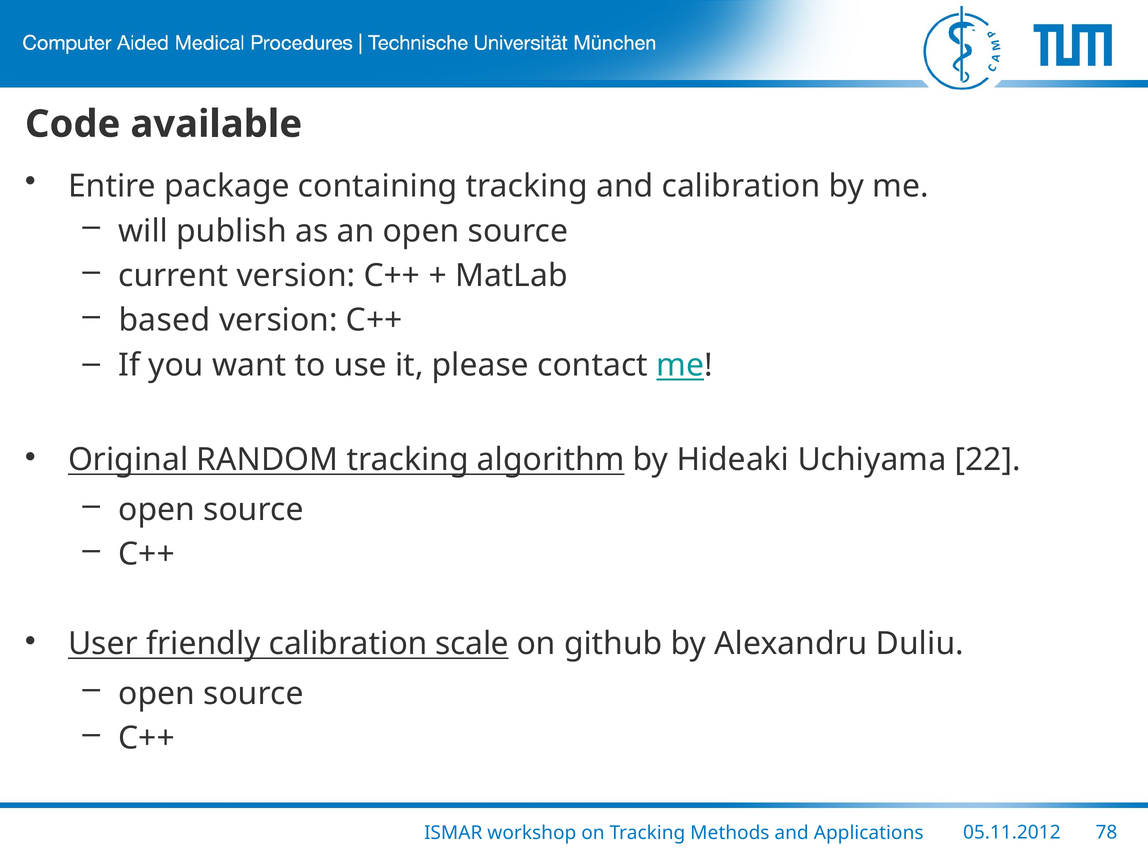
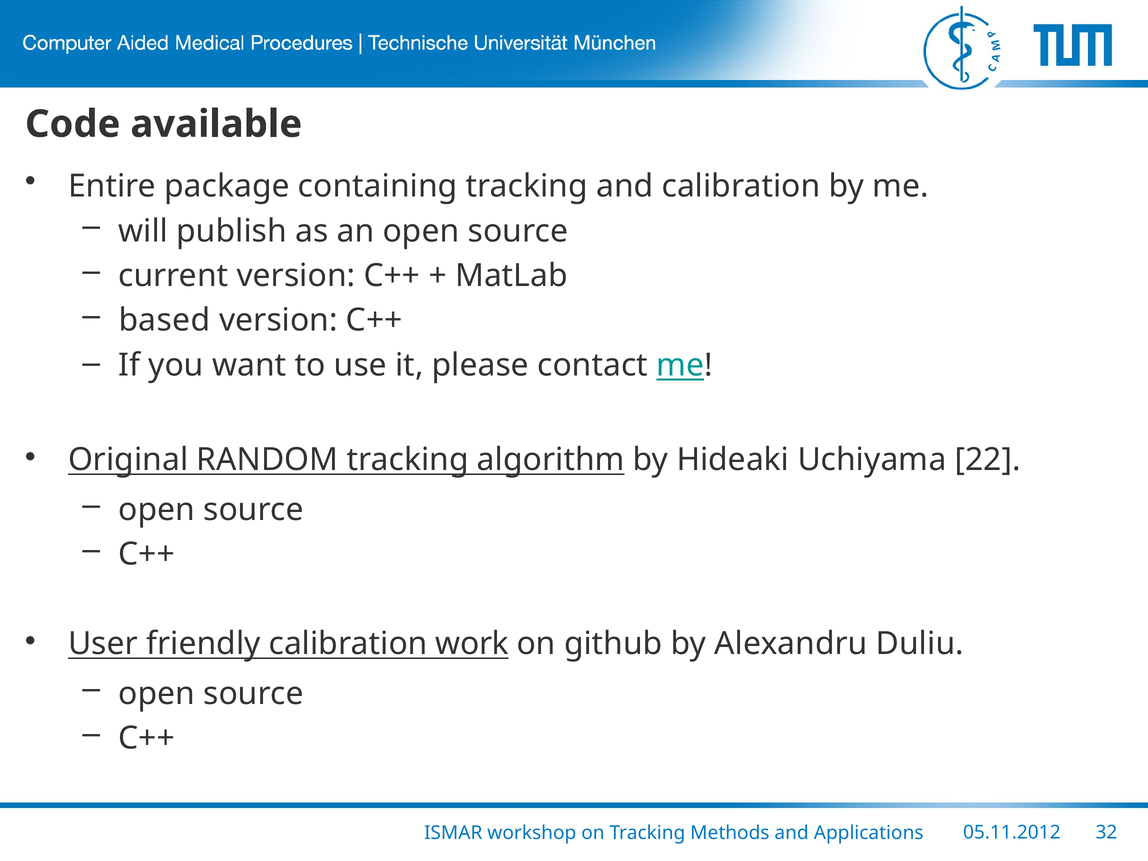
scale: scale -> work
78: 78 -> 32
